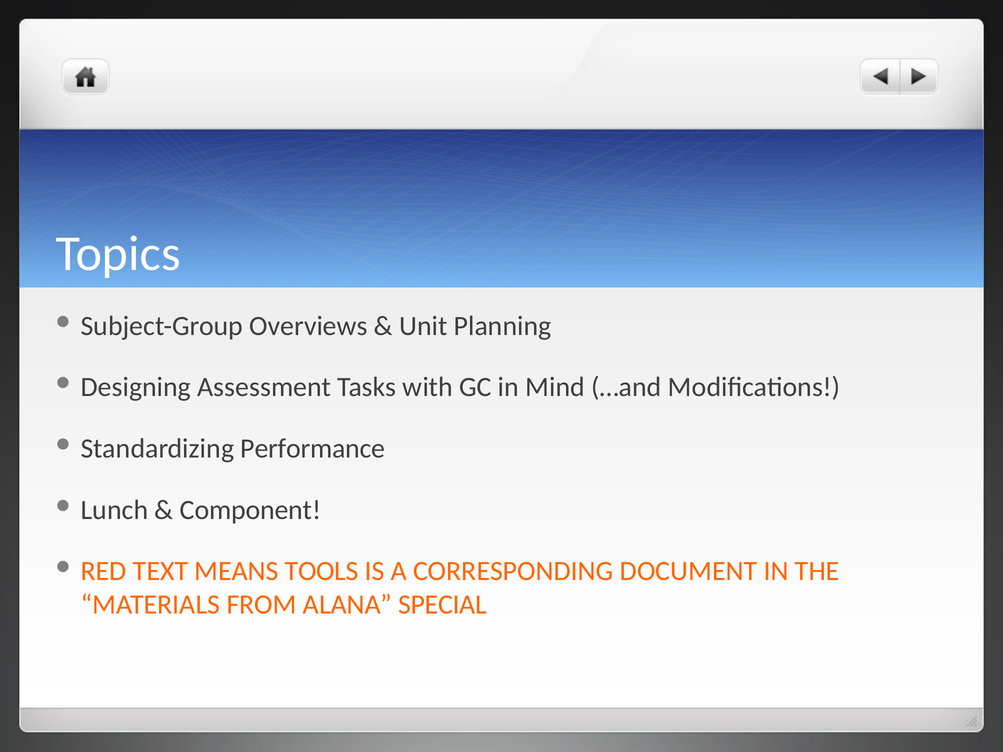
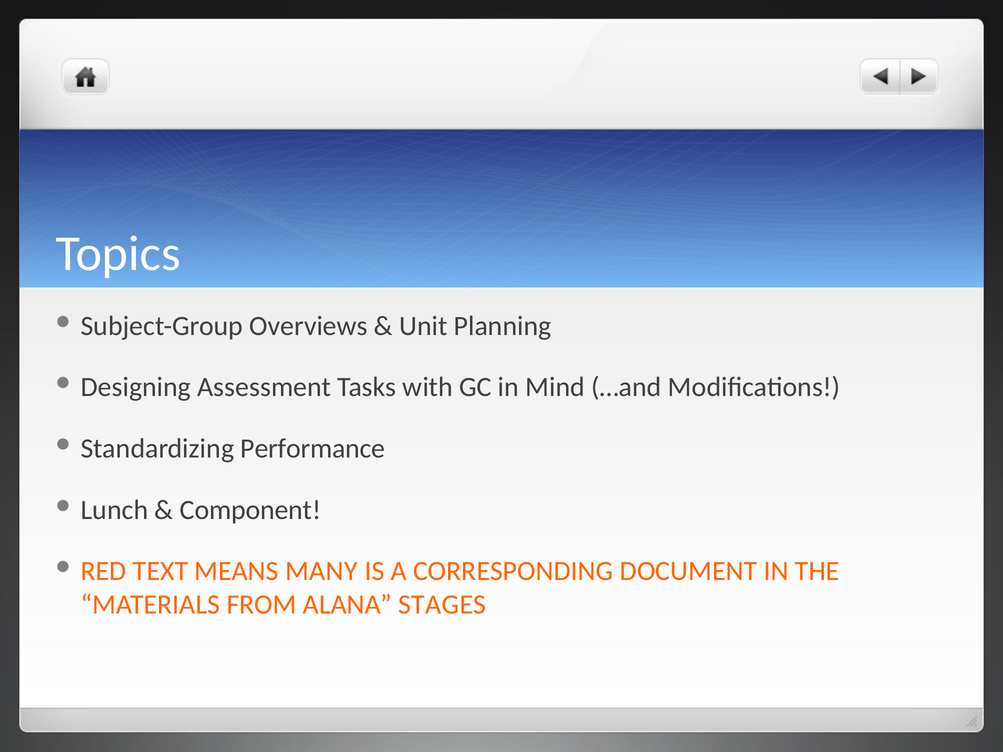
TOOLS: TOOLS -> MANY
SPECIAL: SPECIAL -> STAGES
